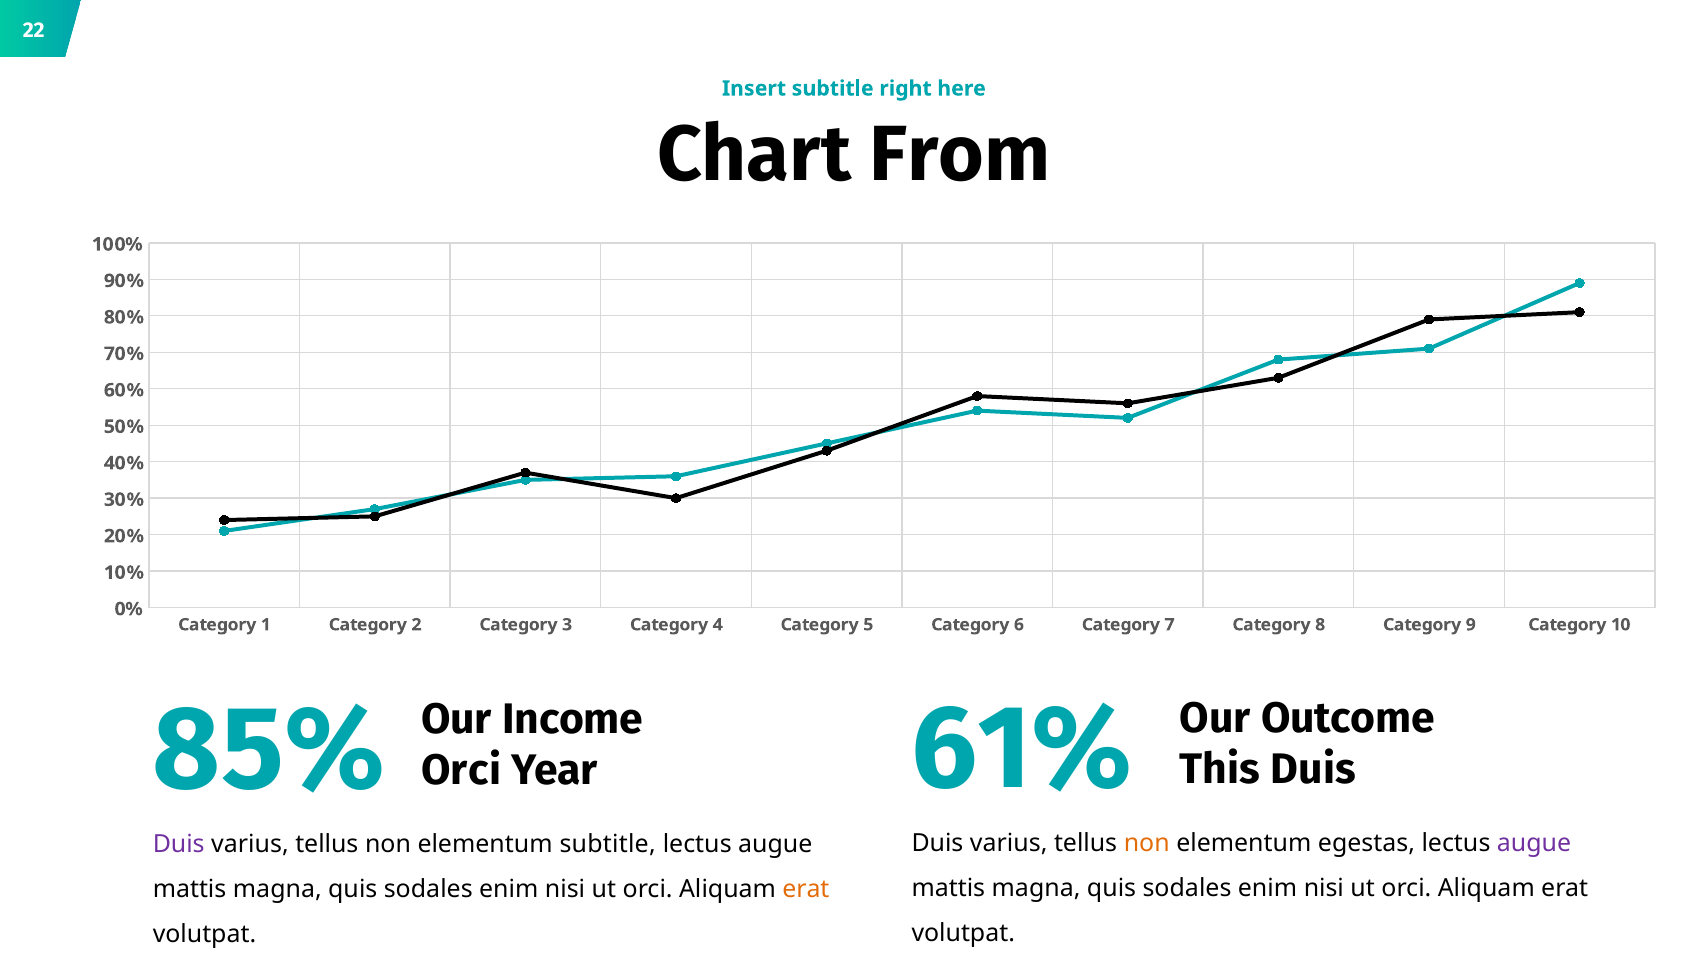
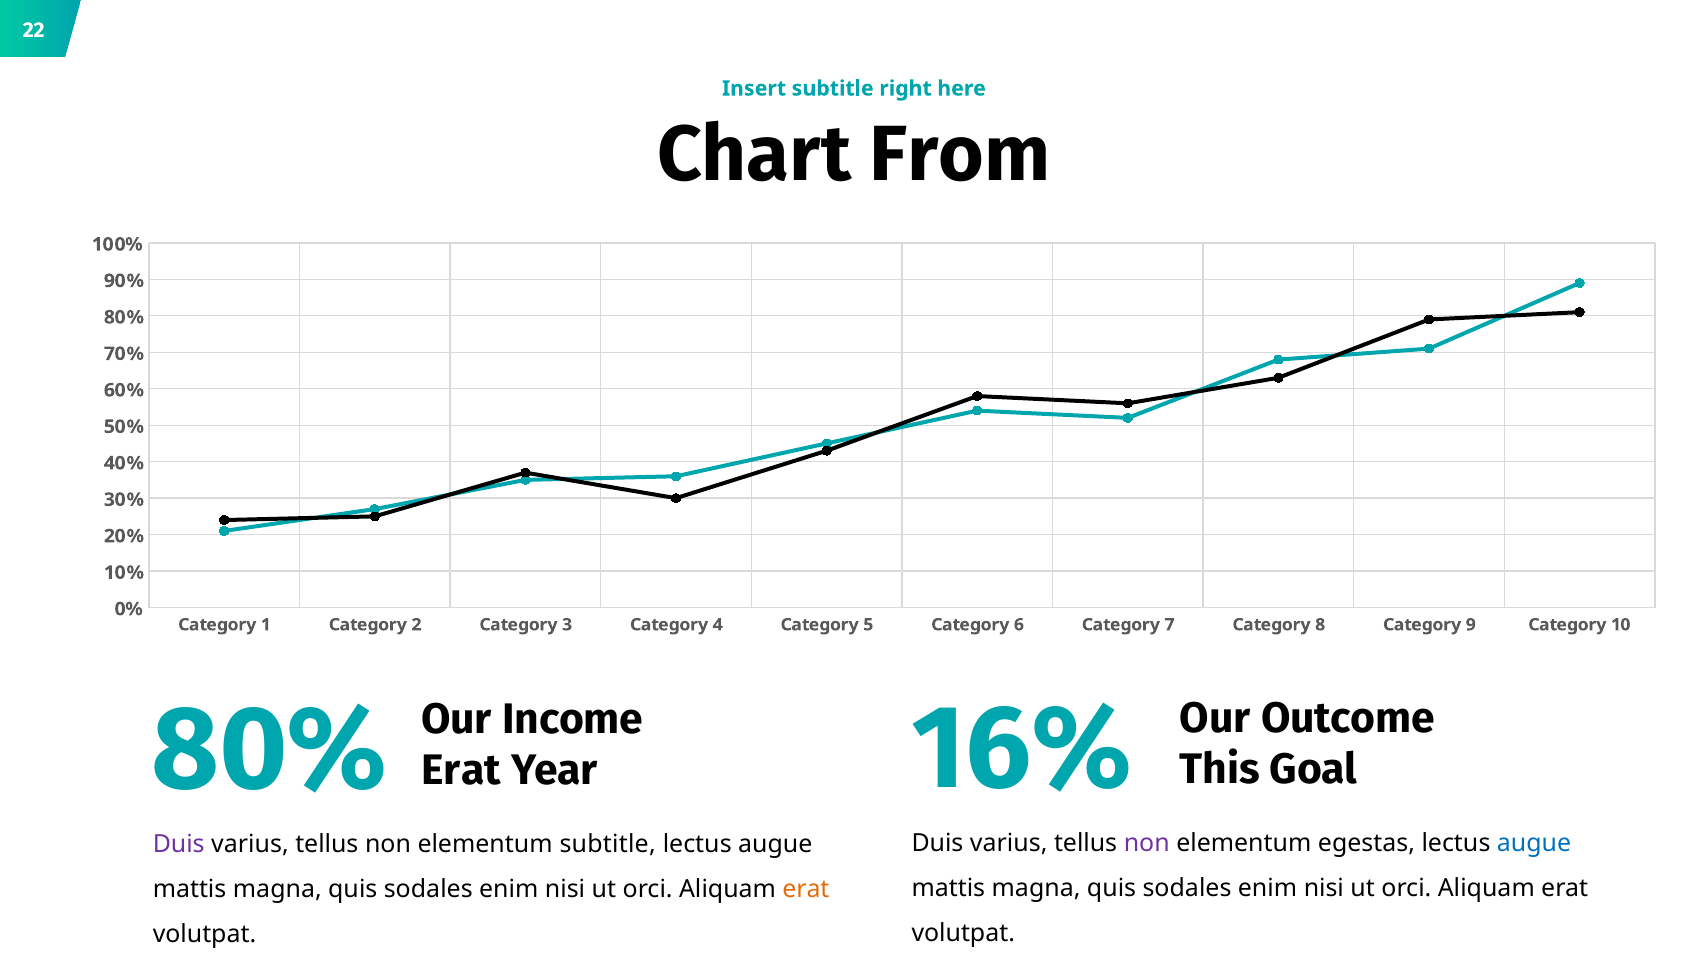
61%: 61% -> 16%
85% at (269, 750): 85% -> 80%
This Duis: Duis -> Goal
Orci at (461, 770): Orci -> Erat
non at (1147, 843) colour: orange -> purple
augue at (1534, 843) colour: purple -> blue
